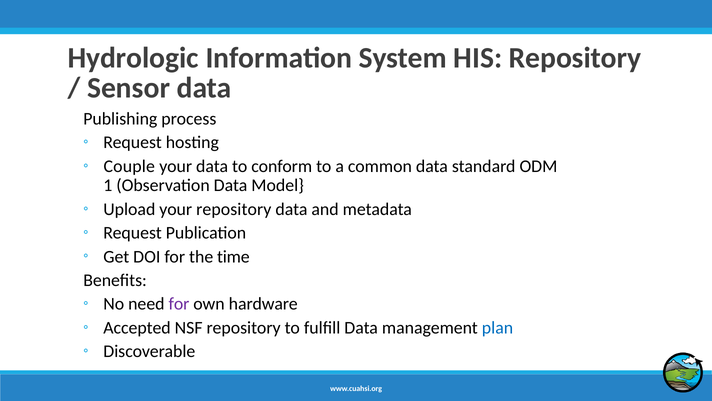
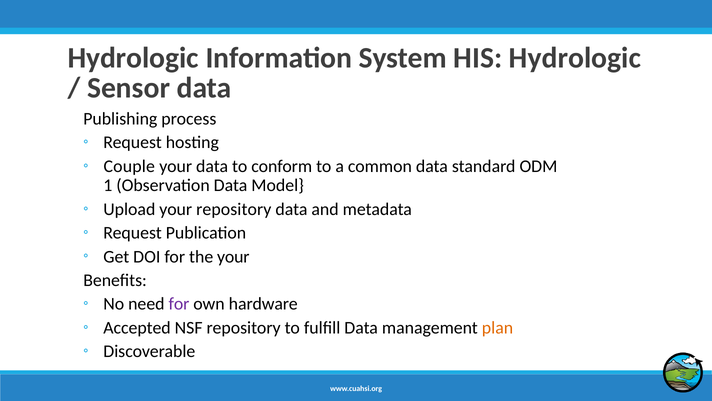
HIS Repository: Repository -> Hydrologic
the time: time -> your
plan colour: blue -> orange
